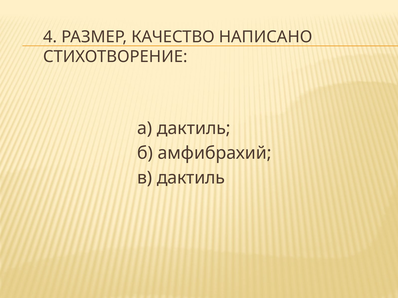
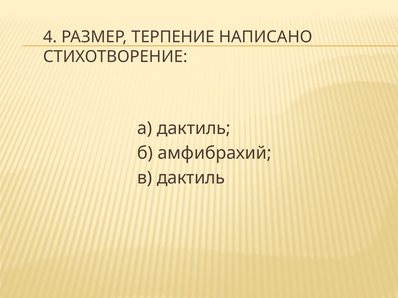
КАЧЕСТВО: КАЧЕСТВО -> ТЕРПЕНИЕ
